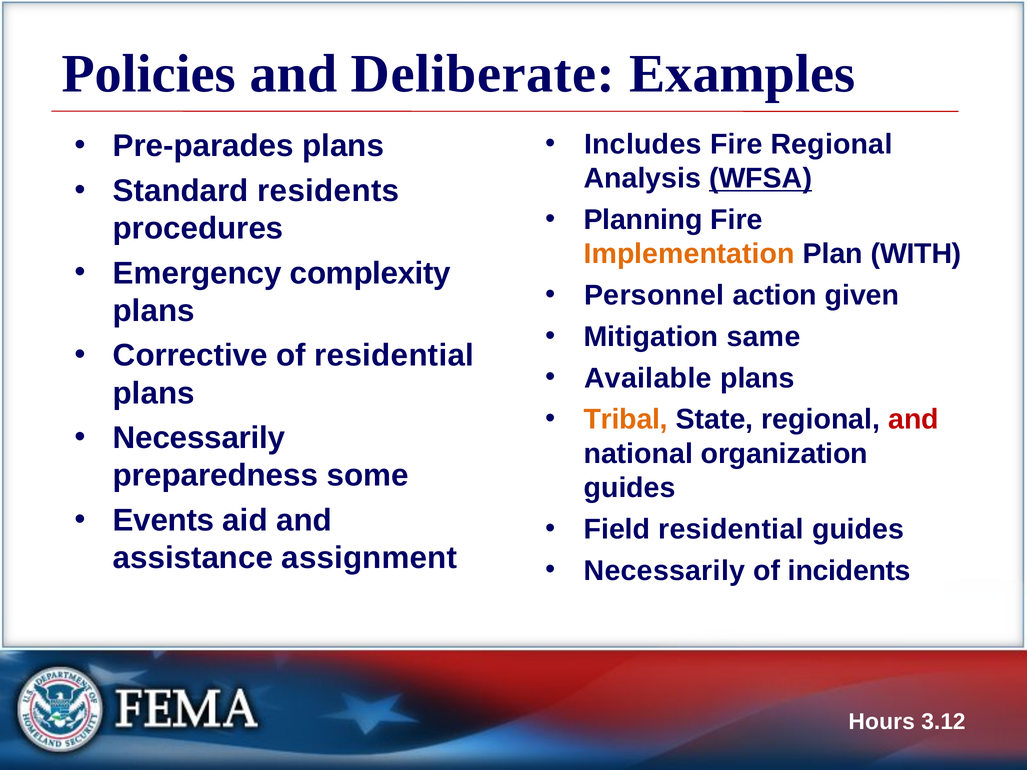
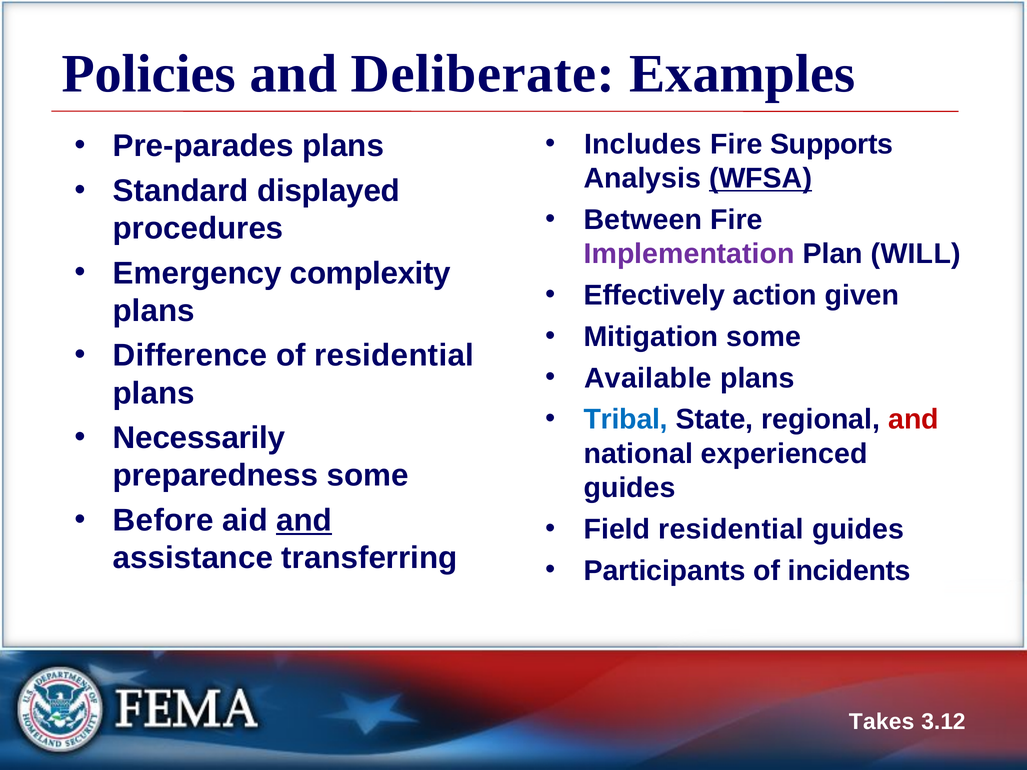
Fire Regional: Regional -> Supports
residents: residents -> displayed
Planning: Planning -> Between
Implementation colour: orange -> purple
WITH: WITH -> WILL
Personnel: Personnel -> Effectively
Mitigation same: same -> some
Corrective: Corrective -> Difference
Tribal colour: orange -> blue
organization: organization -> experienced
Events: Events -> Before
and at (304, 521) underline: none -> present
assignment: assignment -> transferring
Necessarily at (664, 571): Necessarily -> Participants
Hours: Hours -> Takes
